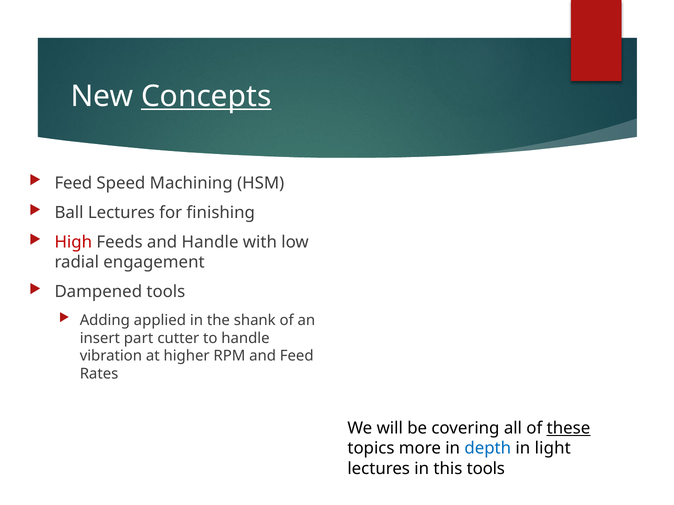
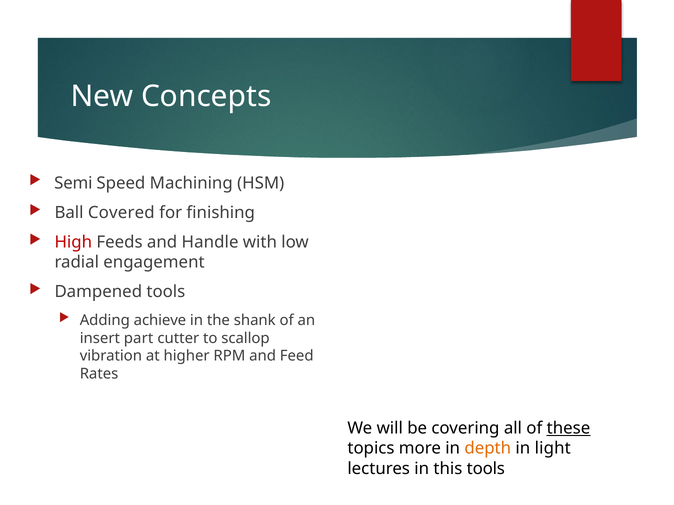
Concepts underline: present -> none
Feed at (73, 183): Feed -> Semi
Ball Lectures: Lectures -> Covered
applied: applied -> achieve
to handle: handle -> scallop
depth colour: blue -> orange
